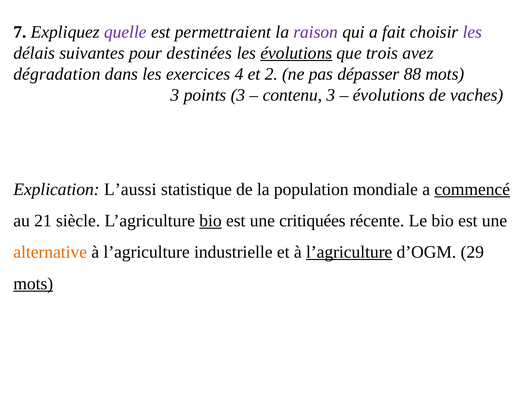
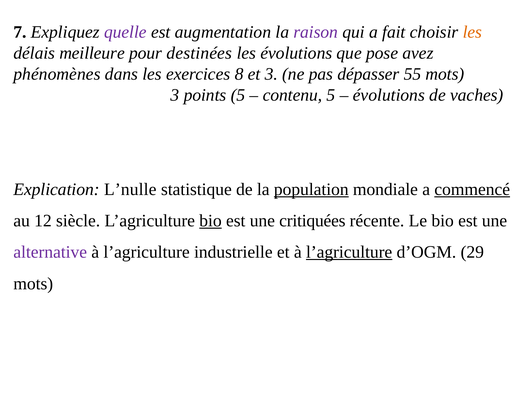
permettraient: permettraient -> augmentation
les at (472, 32) colour: purple -> orange
suivantes: suivantes -> meilleure
évolutions at (296, 53) underline: present -> none
trois: trois -> pose
dégradation: dégradation -> phénomènes
4: 4 -> 8
et 2: 2 -> 3
88: 88 -> 55
points 3: 3 -> 5
contenu 3: 3 -> 5
L’aussi: L’aussi -> L’nulle
population underline: none -> present
21: 21 -> 12
alternative colour: orange -> purple
mots at (33, 284) underline: present -> none
